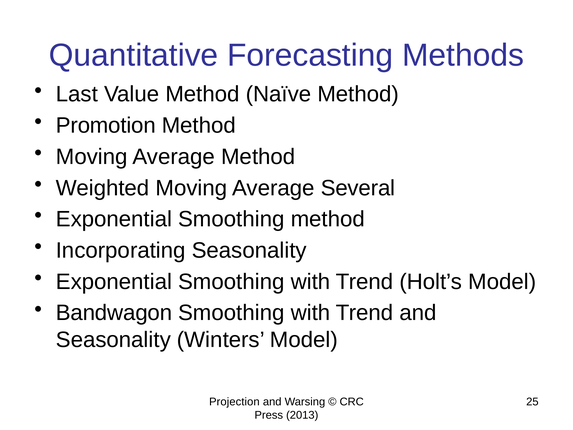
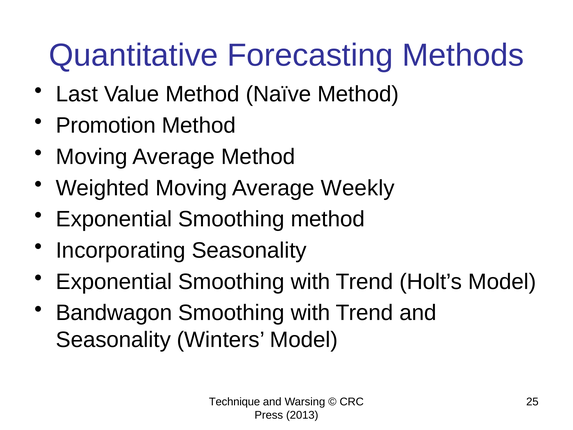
Several: Several -> Weekly
Projection: Projection -> Technique
